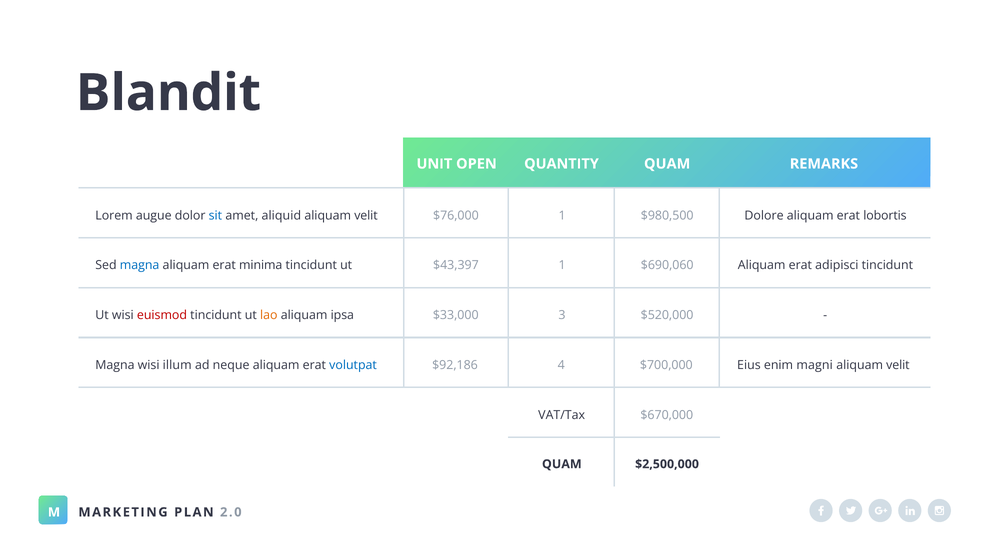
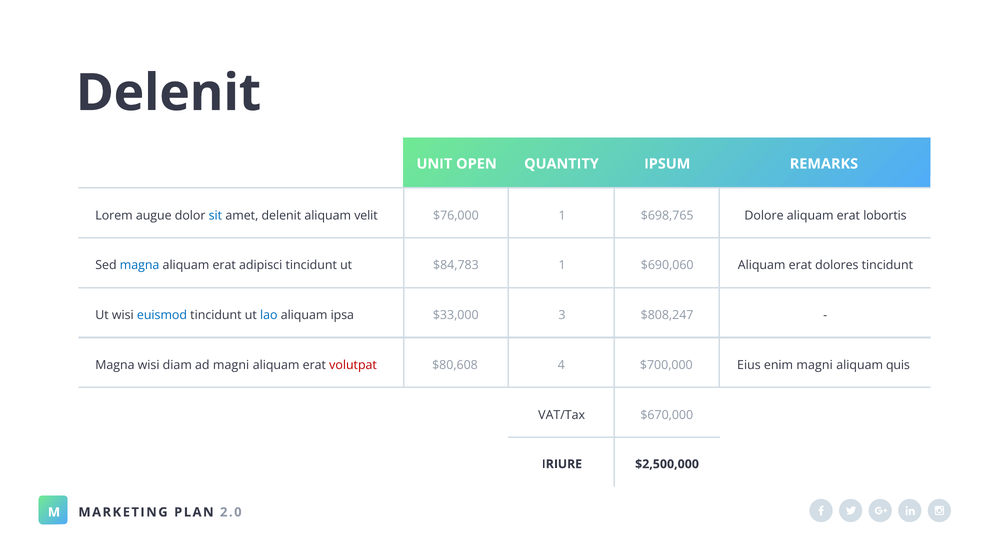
Blandit at (168, 93): Blandit -> Delenit
QUANTITY QUAM: QUAM -> IPSUM
amet aliquid: aliquid -> delenit
$980,500: $980,500 -> $698,765
minima: minima -> adipisci
$43,397: $43,397 -> $84,783
adipisci: adipisci -> dolores
euismod colour: red -> blue
lao colour: orange -> blue
$520,000: $520,000 -> $808,247
illum: illum -> diam
ad neque: neque -> magni
volutpat colour: blue -> red
$92,186: $92,186 -> $80,608
velit at (898, 365): velit -> quis
QUAM at (562, 464): QUAM -> IRIURE
